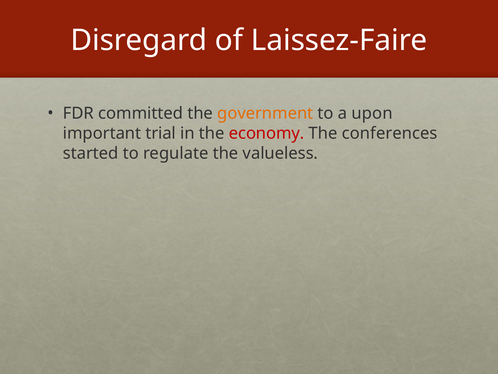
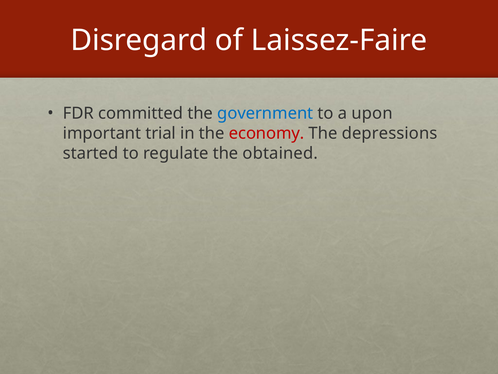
government colour: orange -> blue
conferences: conferences -> depressions
valueless: valueless -> obtained
